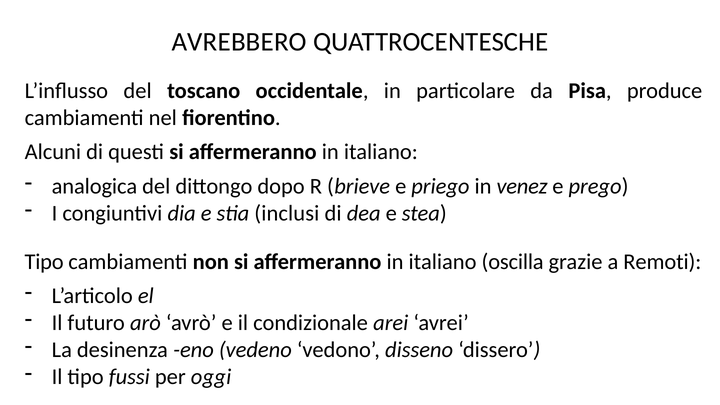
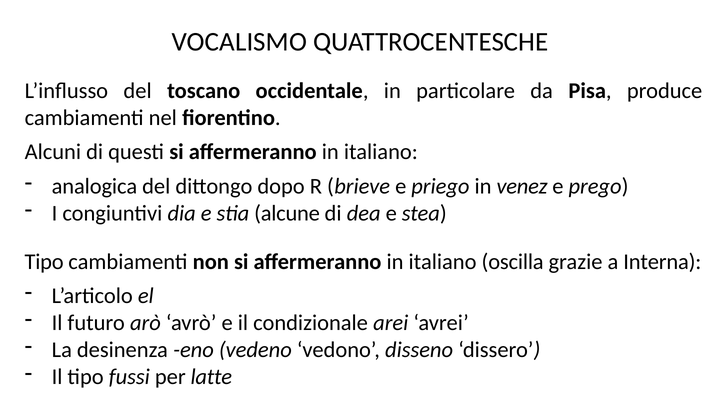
AVREBBERO: AVREBBERO -> VOCALISMO
inclusi: inclusi -> alcune
Remoti: Remoti -> Interna
oggi: oggi -> latte
